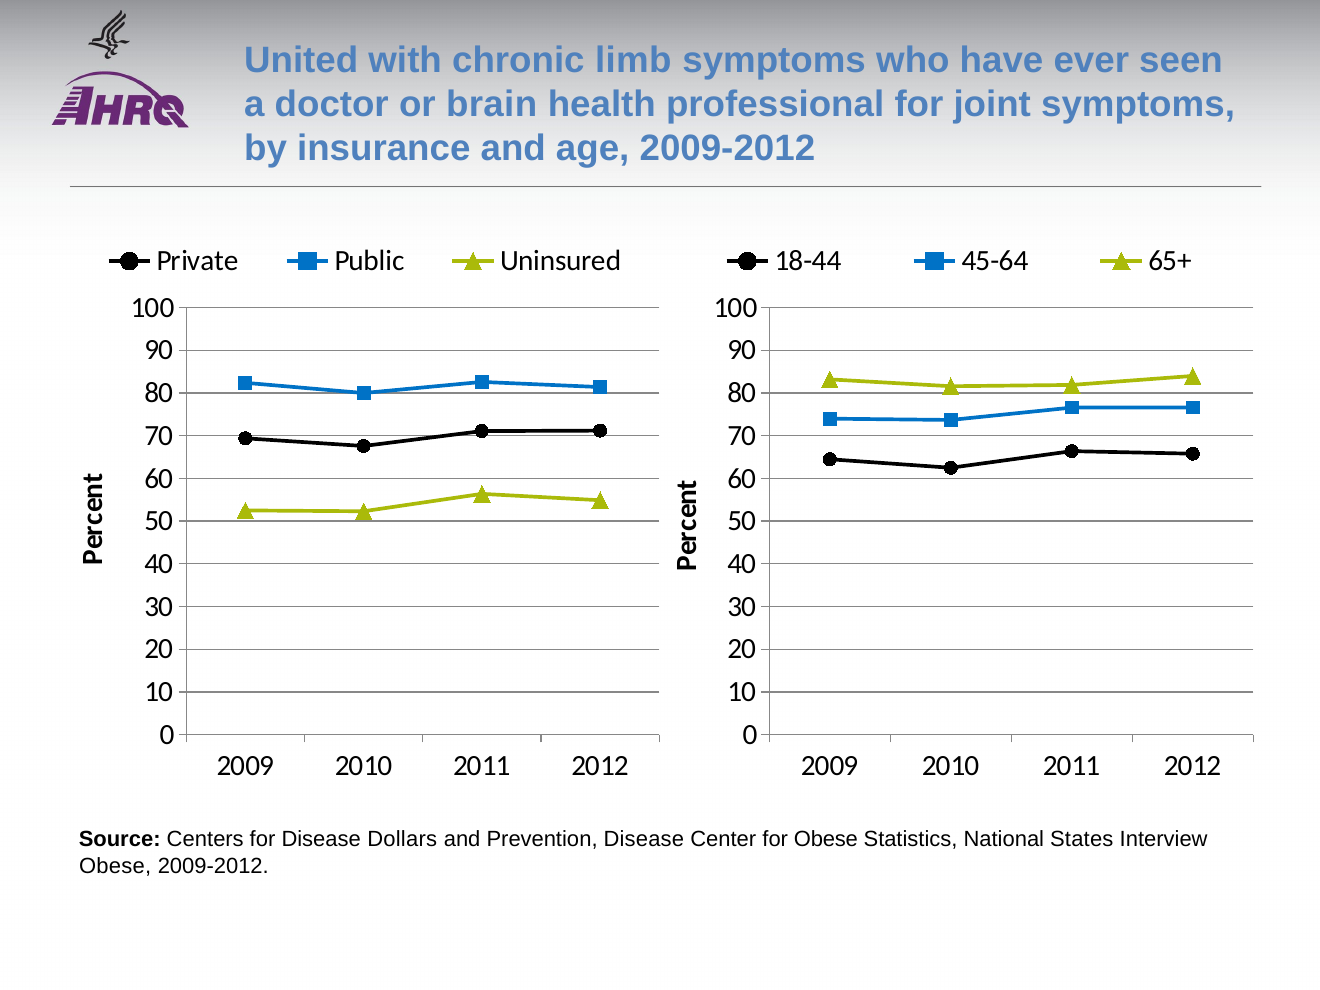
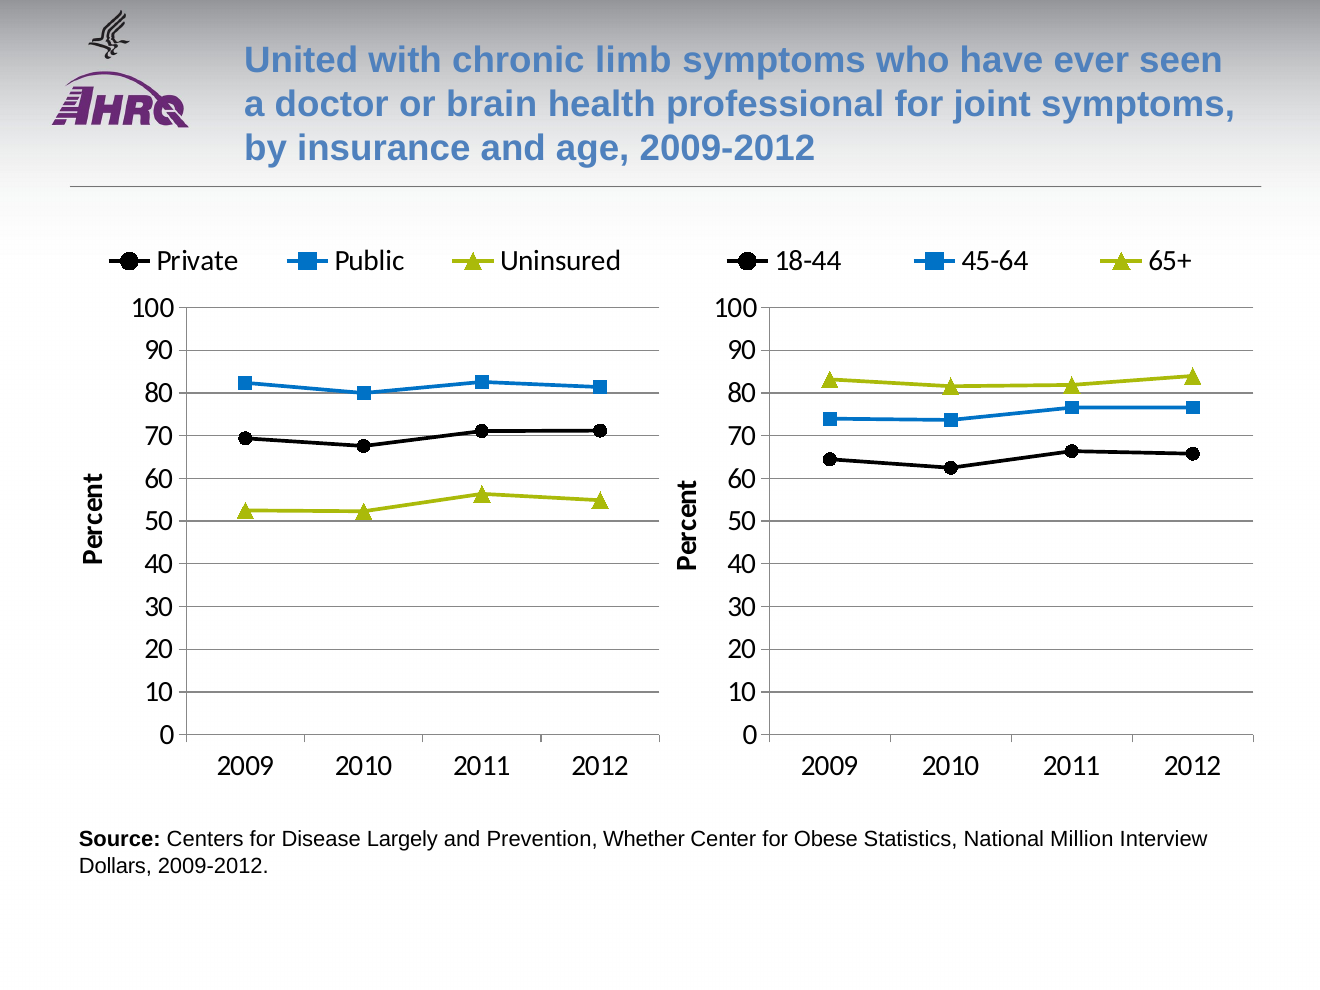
Dollars: Dollars -> Largely
Prevention Disease: Disease -> Whether
States: States -> Million
Obese at (115, 866): Obese -> Dollars
